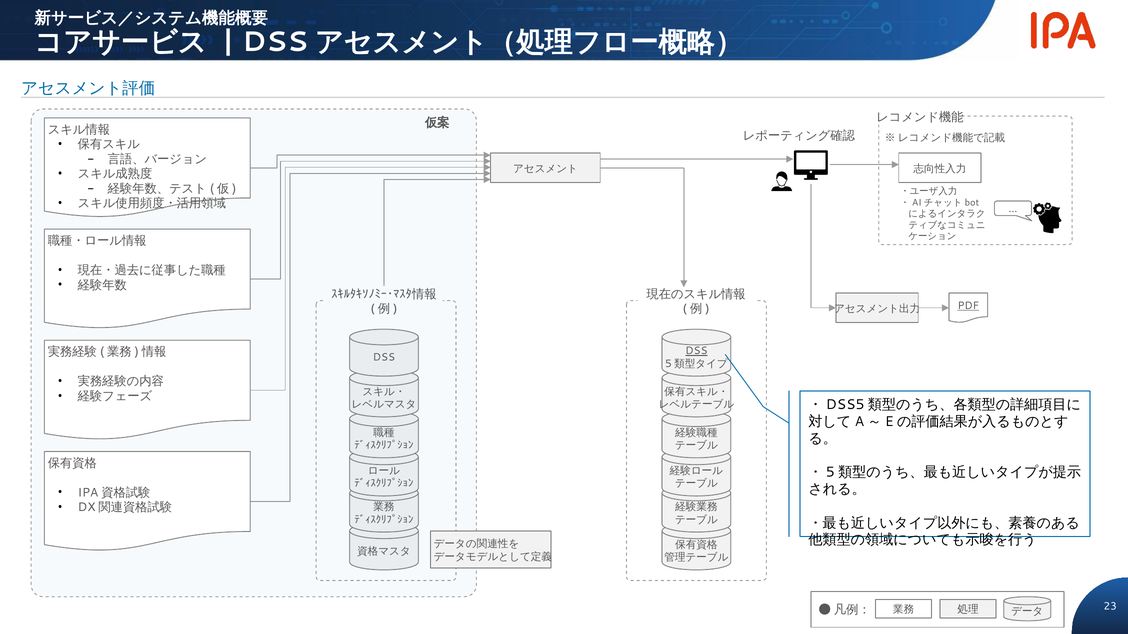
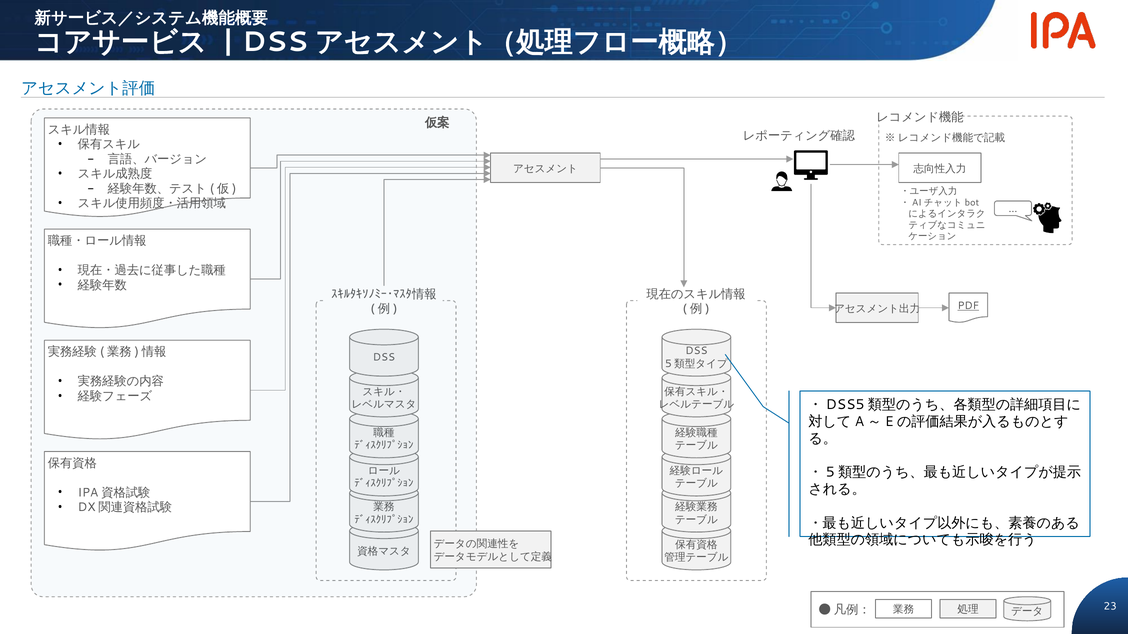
DSS at (696, 351) underline: present -> none
